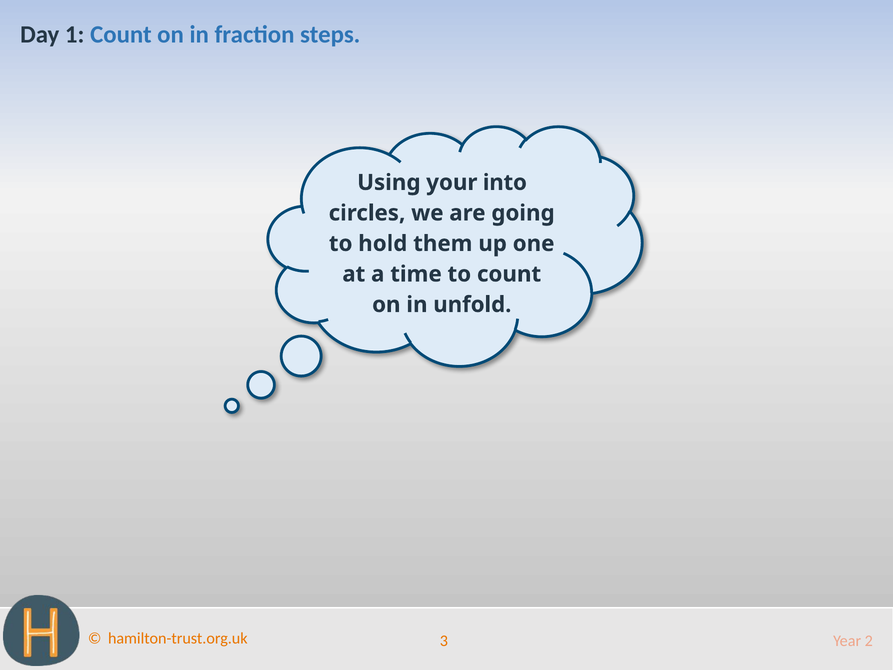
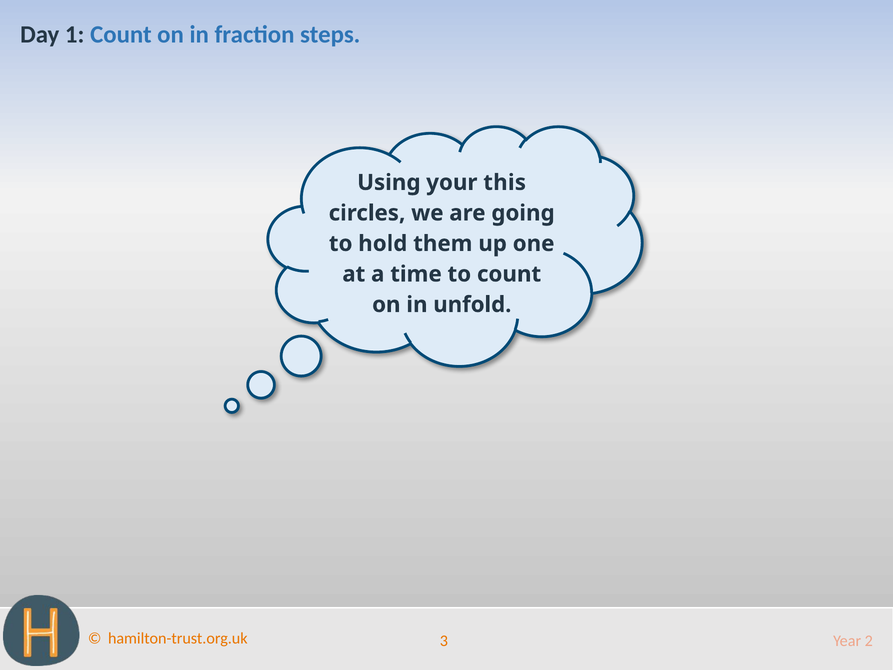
into: into -> this
